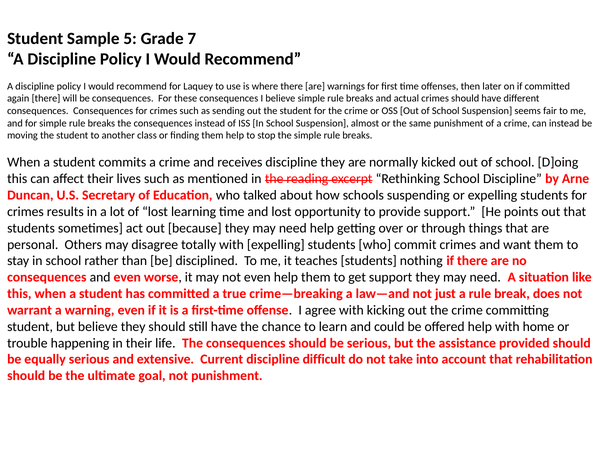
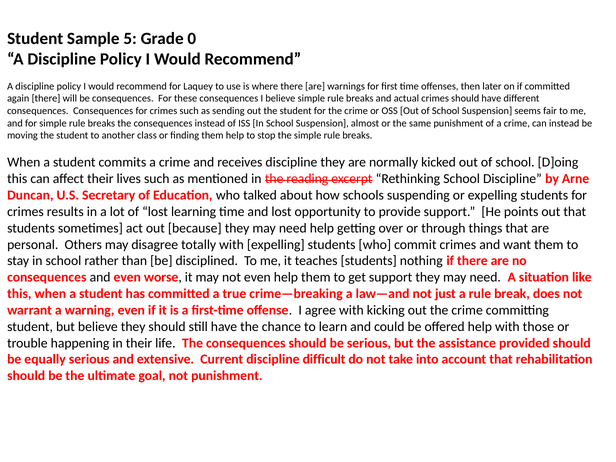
7: 7 -> 0
home: home -> those
